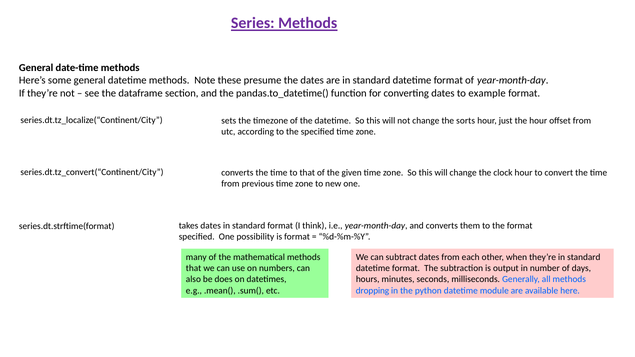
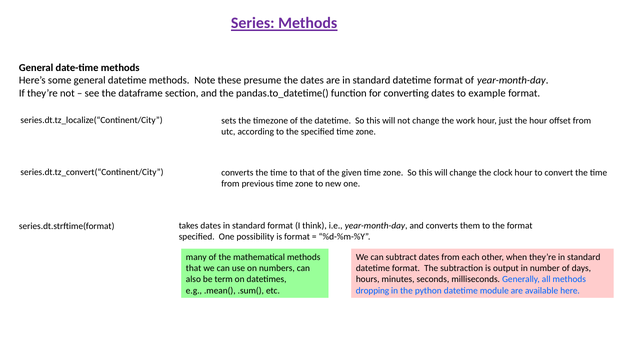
sorts: sorts -> work
does: does -> term
